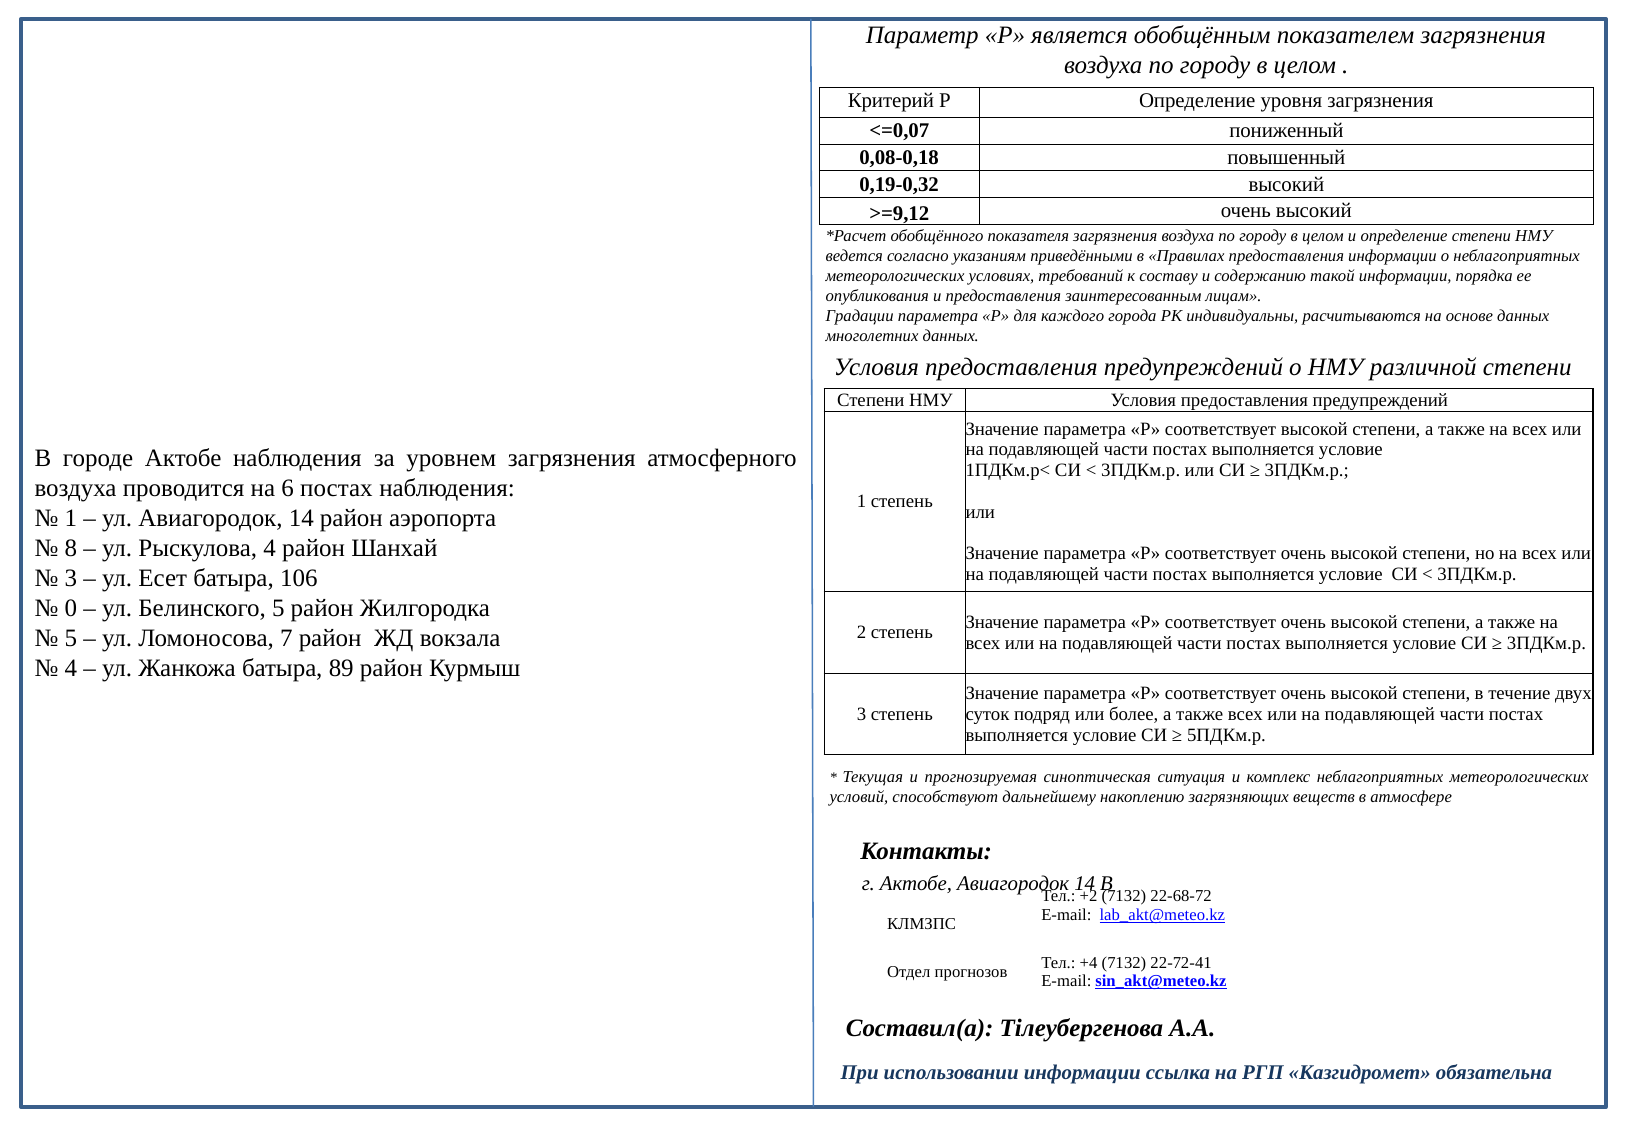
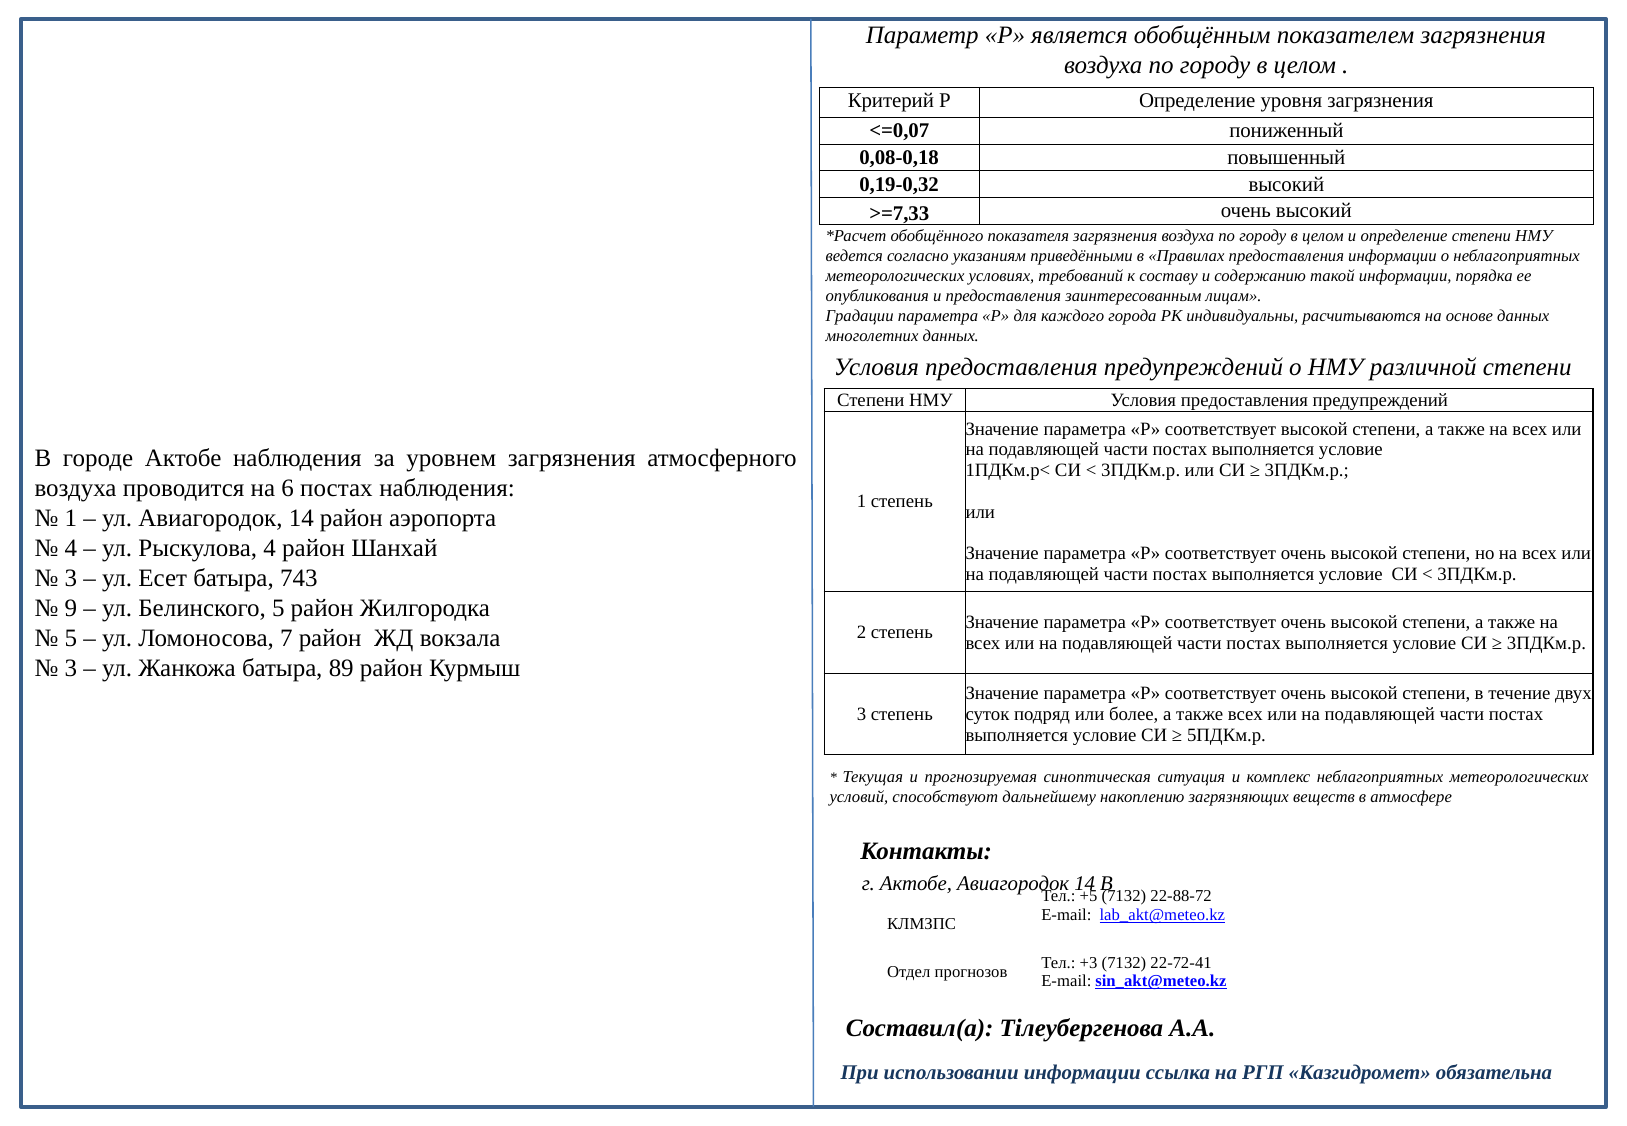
>=9,12: >=9,12 -> >=7,33
8 at (71, 548): 8 -> 4
106: 106 -> 743
0: 0 -> 9
4 at (71, 669): 4 -> 3
+2: +2 -> +5
22-68-72: 22-68-72 -> 22-88-72
+4: +4 -> +3
